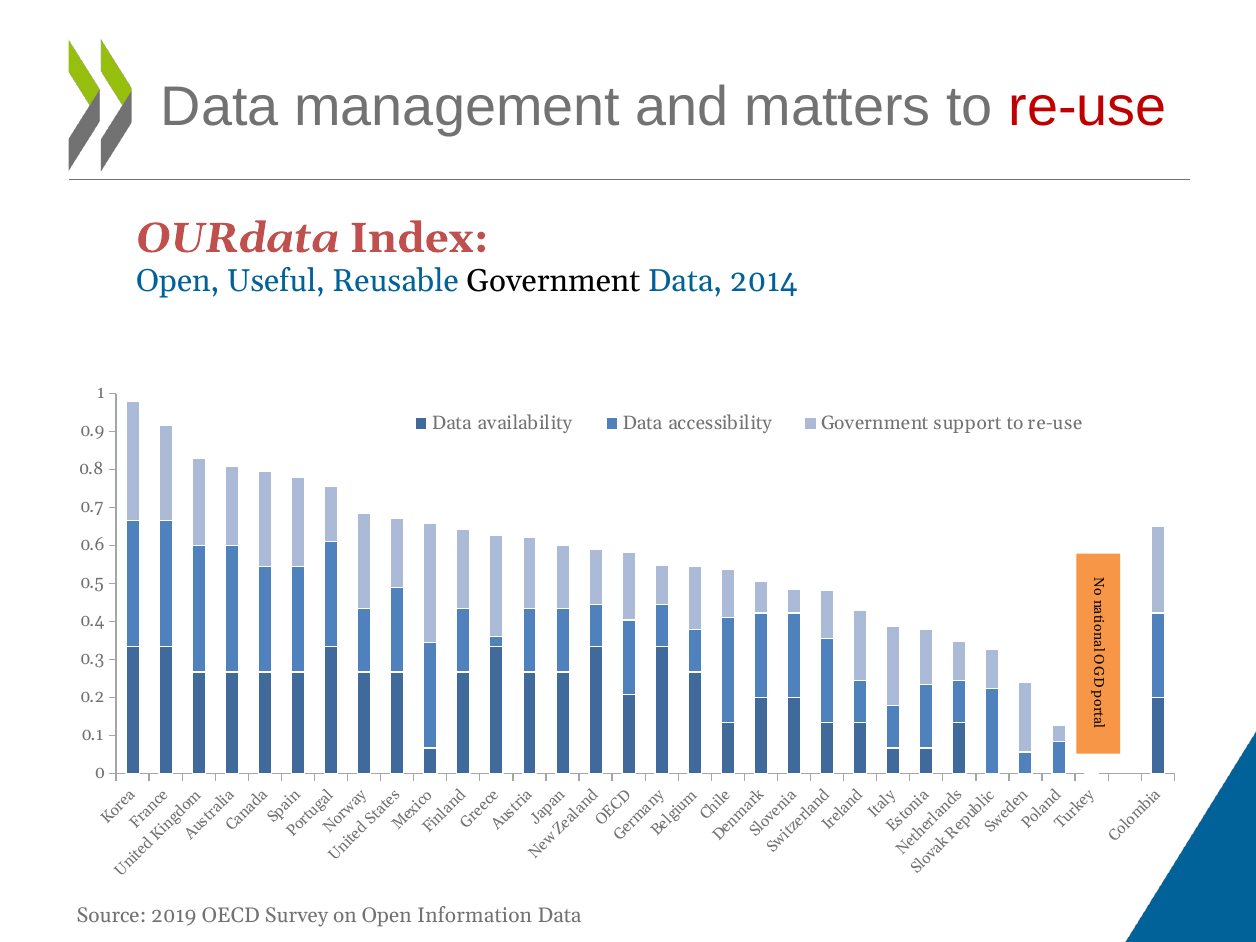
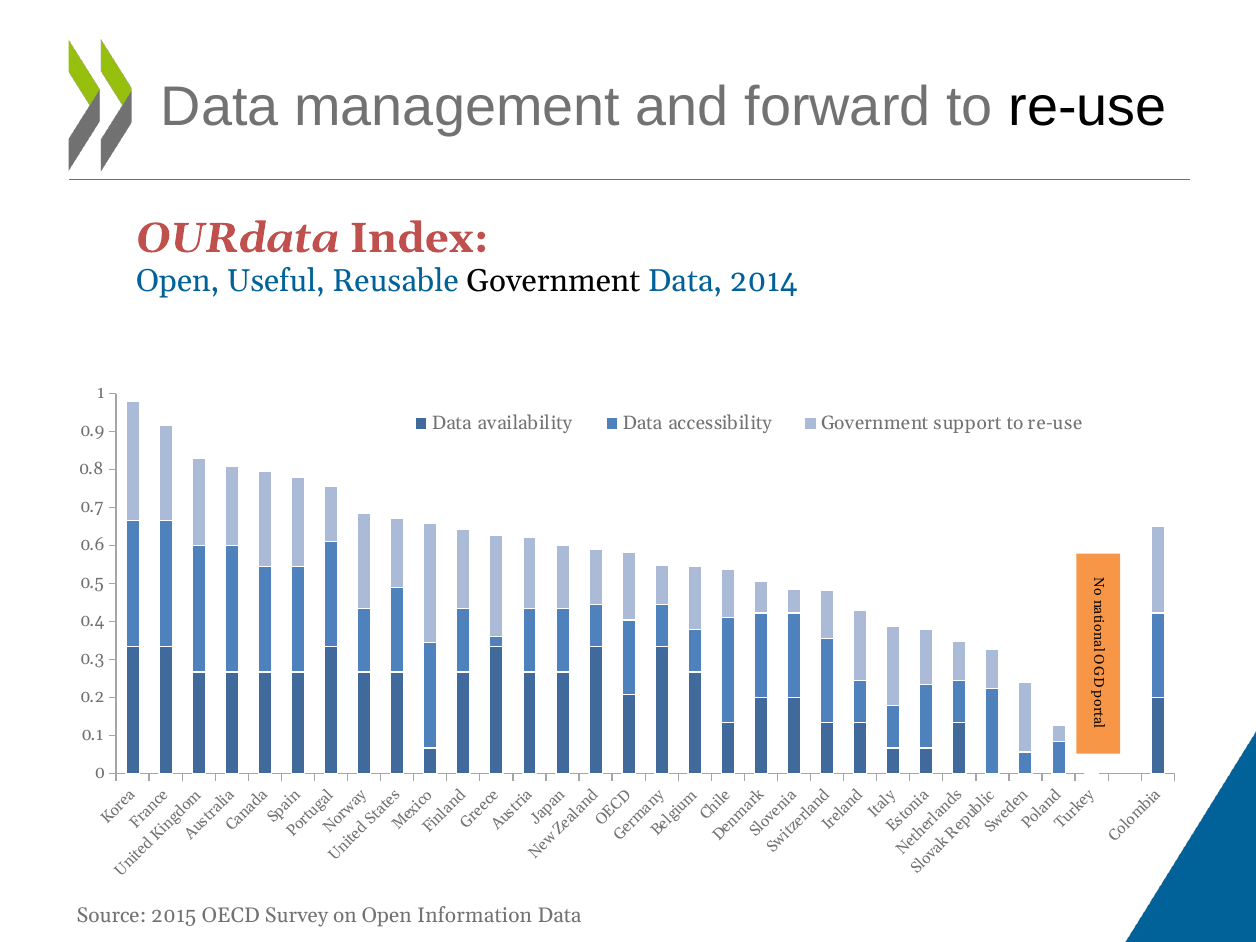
matters: matters -> forward
re-use at (1088, 107) colour: red -> black
2019: 2019 -> 2015
